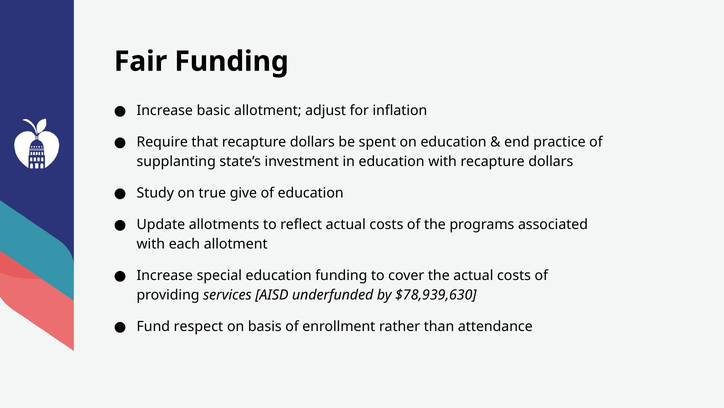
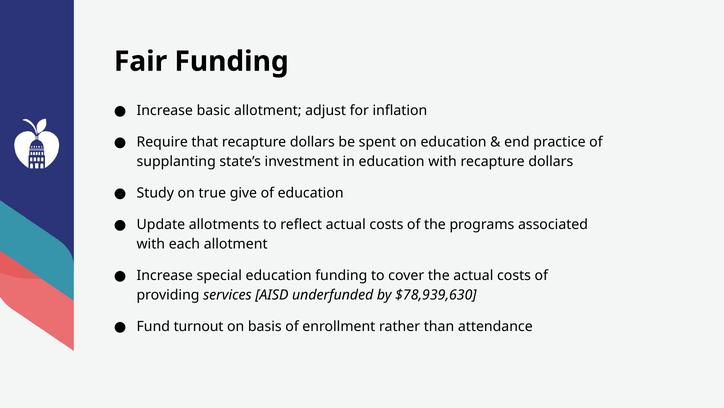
respect: respect -> turnout
